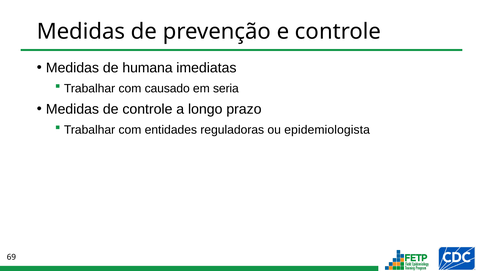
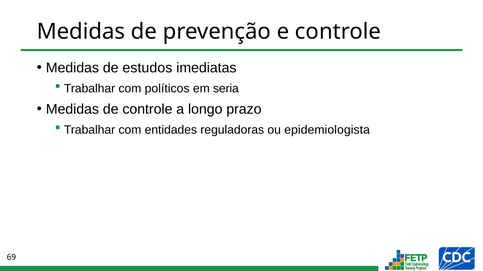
humana: humana -> estudos
causado: causado -> políticos
